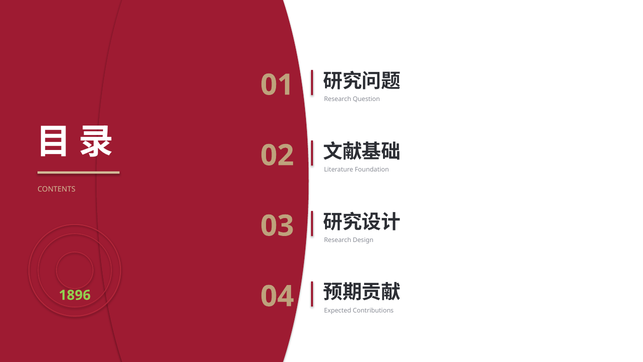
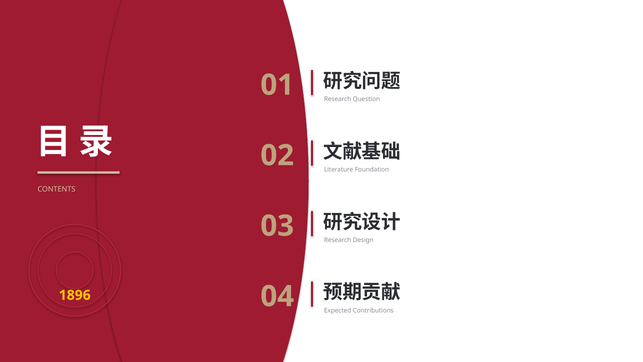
1896 colour: light green -> yellow
